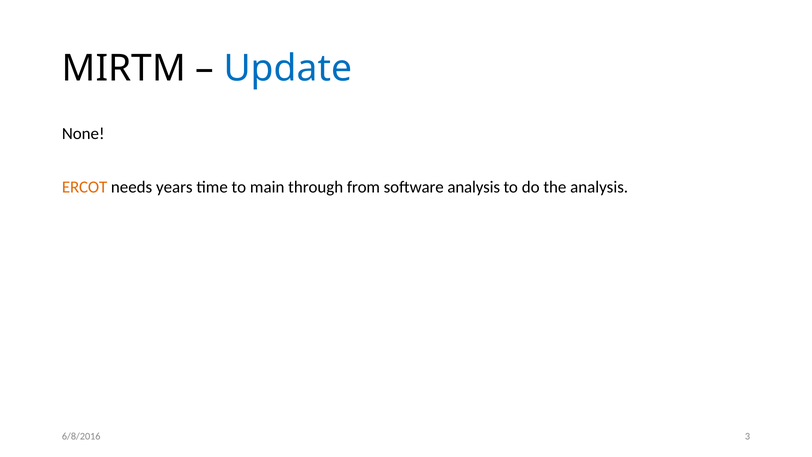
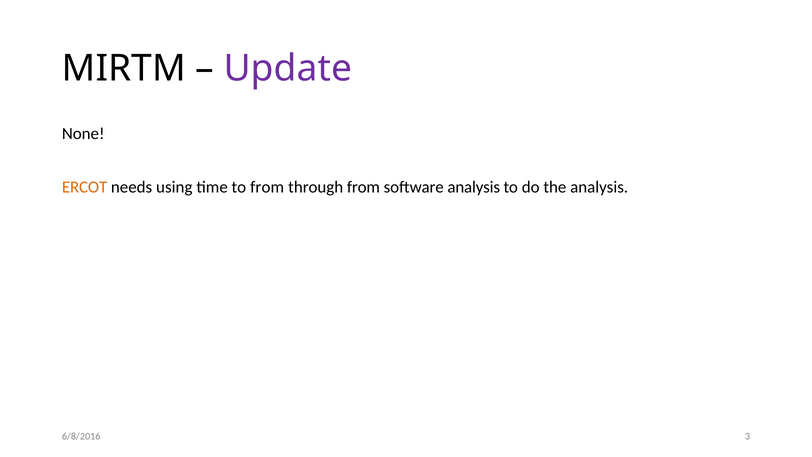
Update colour: blue -> purple
years: years -> using
to main: main -> from
